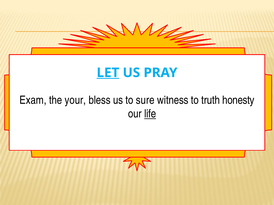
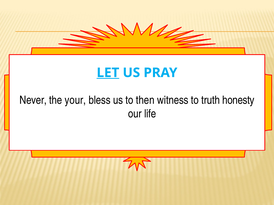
Exam: Exam -> Never
sure: sure -> then
life underline: present -> none
